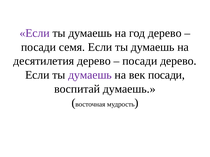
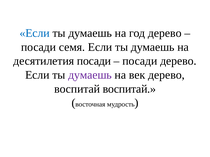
Если at (35, 33) colour: purple -> blue
десятилетия дерево: дерево -> посади
век посади: посади -> дерево
воспитай думаешь: думаешь -> воспитай
